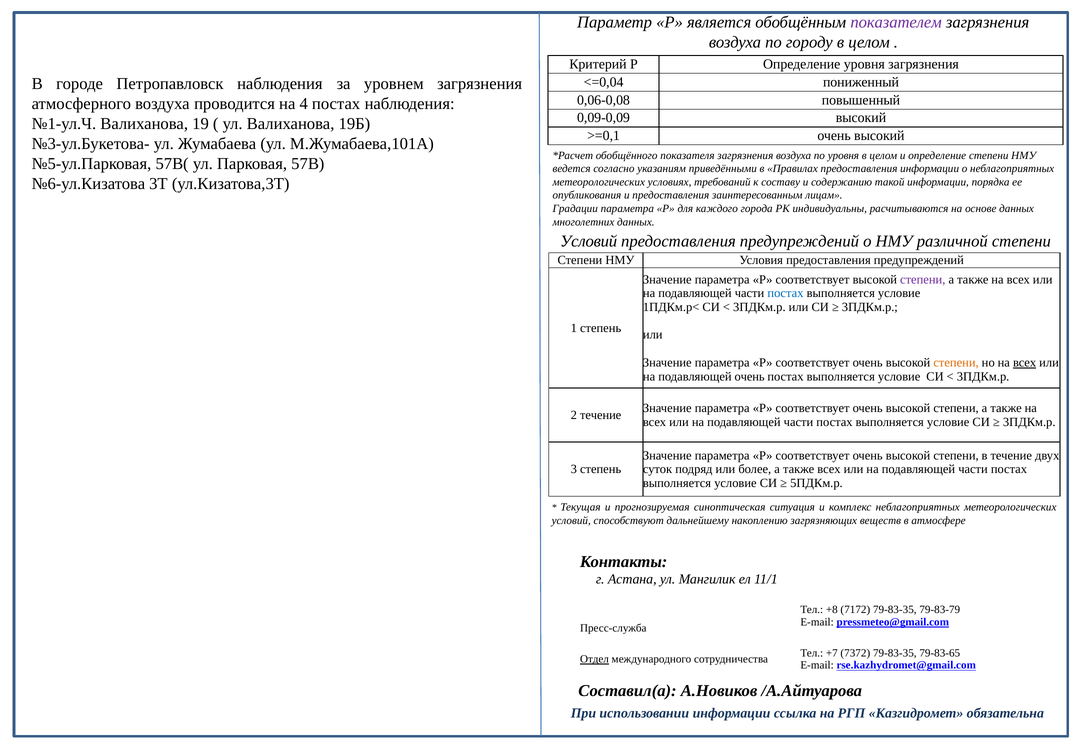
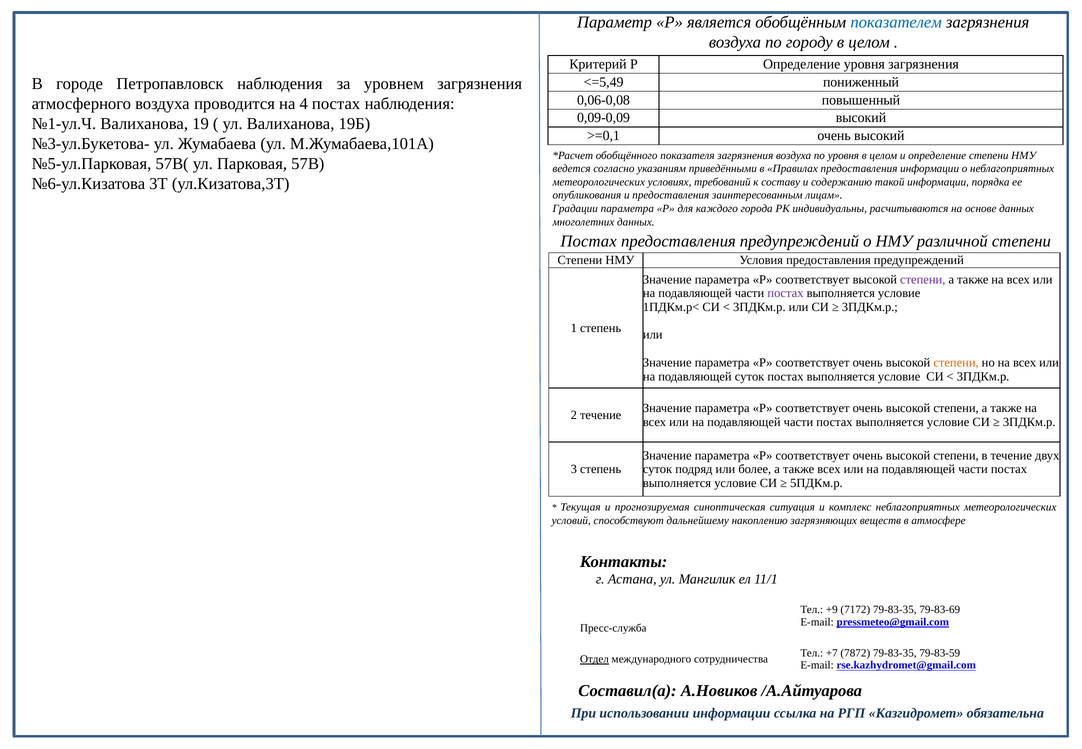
показателем colour: purple -> blue
<=0,04: <=0,04 -> <=5,49
Условий at (589, 241): Условий -> Постах
постах at (785, 293) colour: blue -> purple
всех at (1025, 363) underline: present -> none
подавляющей очень: очень -> суток
+8: +8 -> +9
79-83-79: 79-83-79 -> 79-83-69
7372: 7372 -> 7872
79-83-65: 79-83-65 -> 79-83-59
